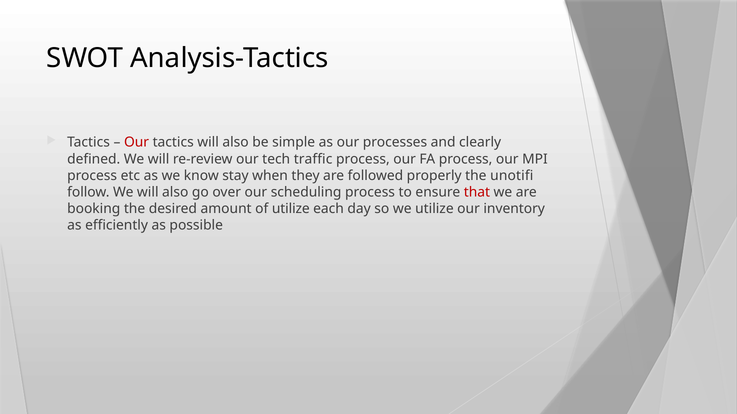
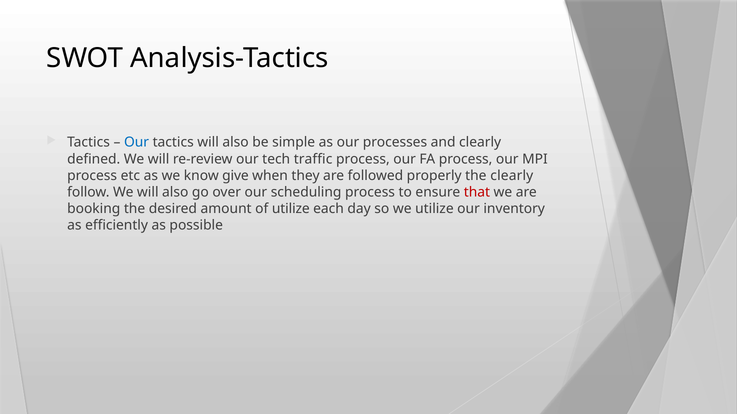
Our at (137, 143) colour: red -> blue
stay: stay -> give
the unotifi: unotifi -> clearly
